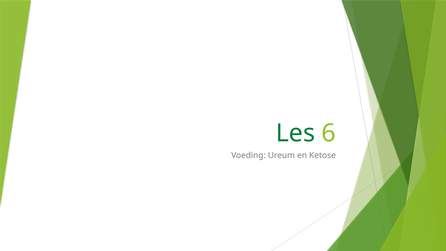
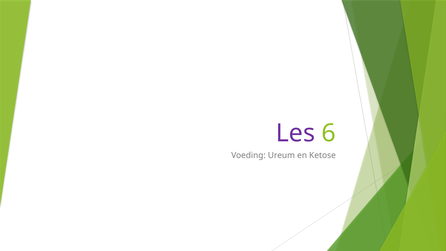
Les colour: green -> purple
